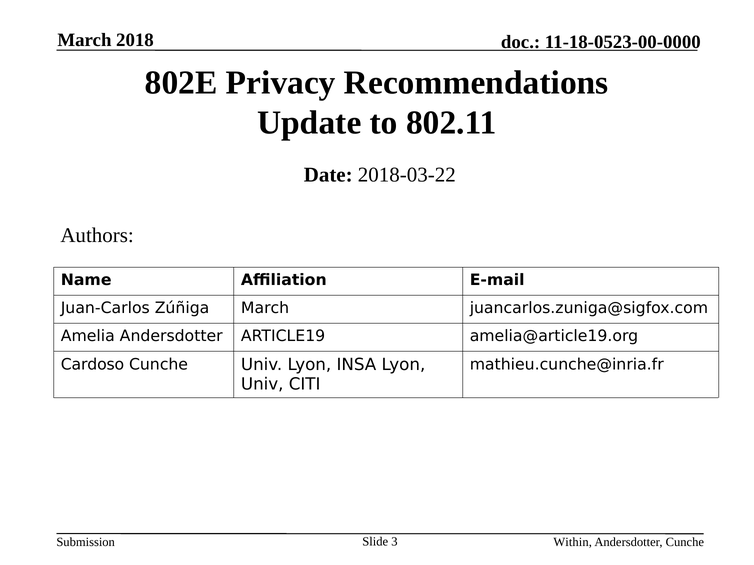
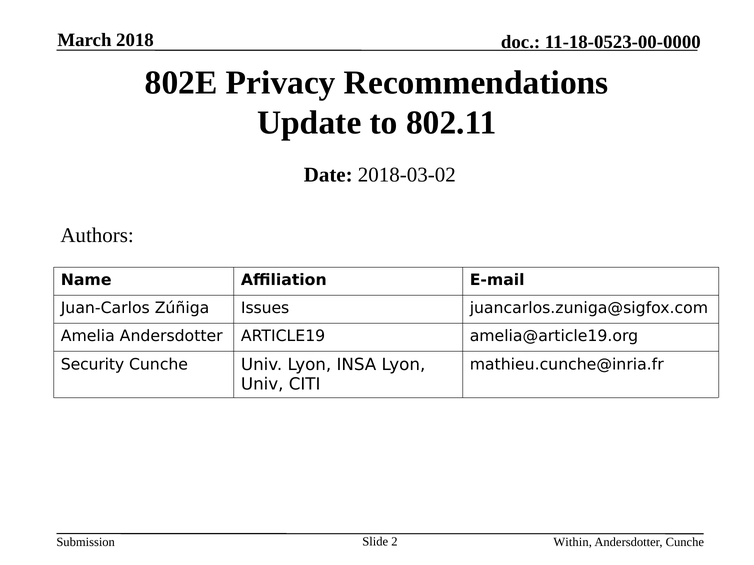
2018-03-22: 2018-03-22 -> 2018-03-02
Zúñiga March: March -> Issues
Cardoso: Cardoso -> Security
3: 3 -> 2
